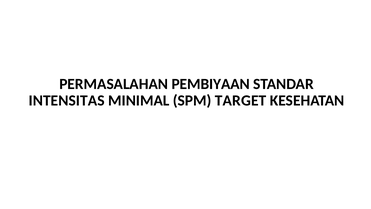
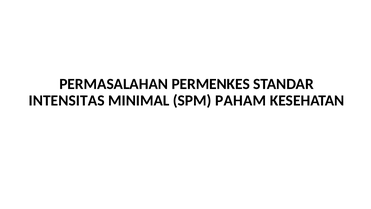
PEMBIYAAN: PEMBIYAAN -> PERMENKES
TARGET: TARGET -> PAHAM
